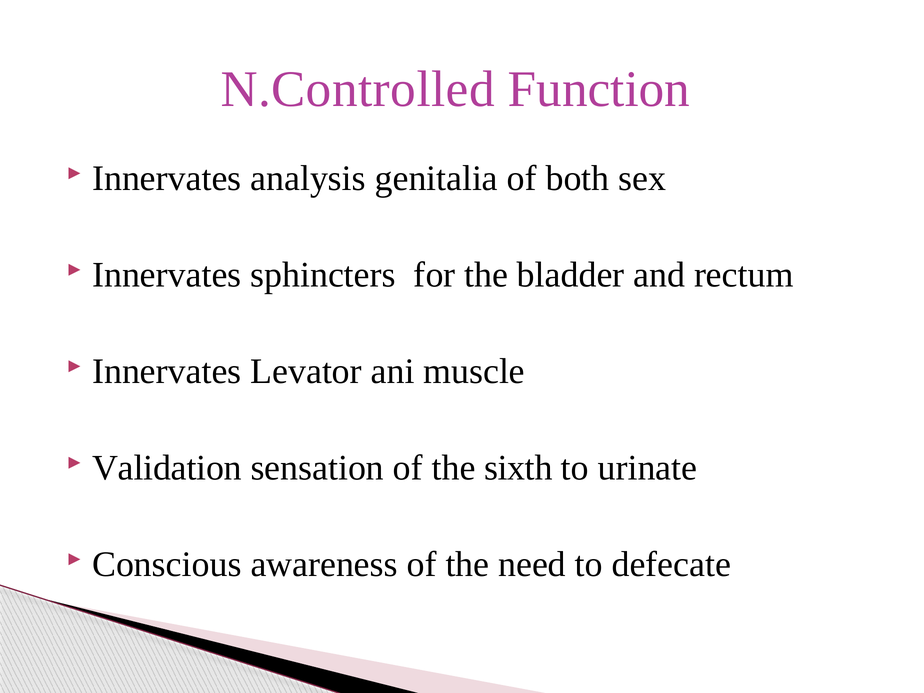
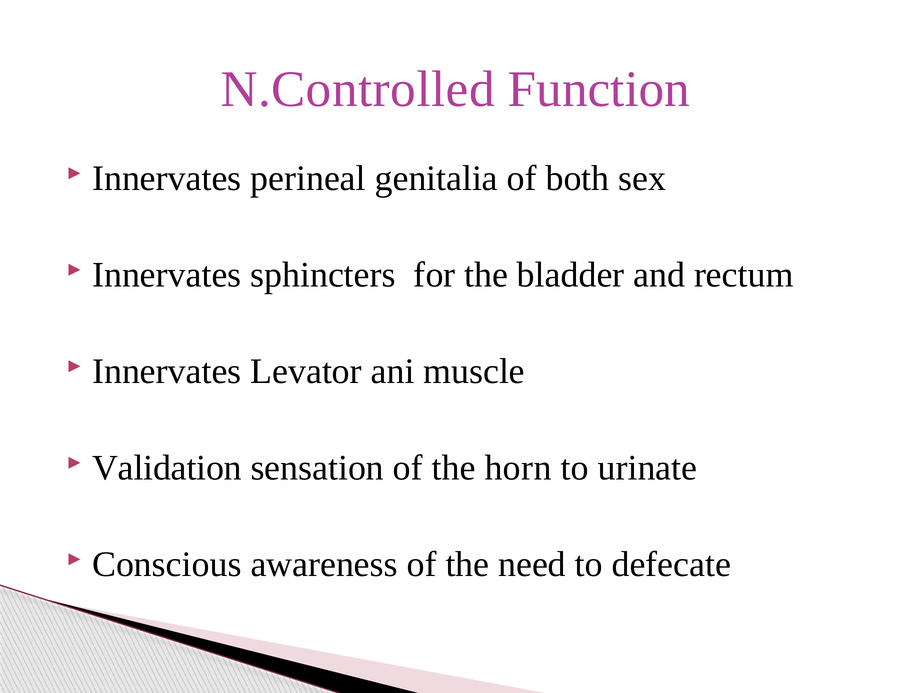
analysis: analysis -> perineal
sixth: sixth -> horn
